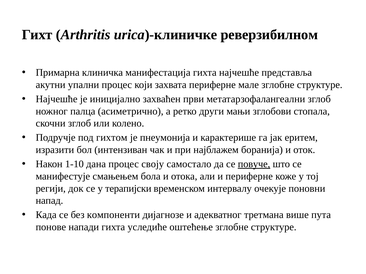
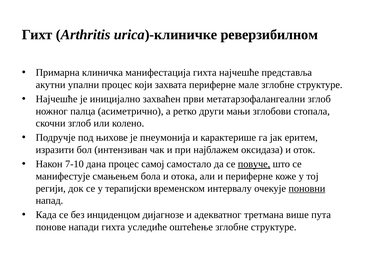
гихтом: гихтом -> њихове
боранија: боранија -> оксидаза
1-10: 1-10 -> 7-10
своју: своју -> самој
поновни underline: none -> present
компоненти: компоненти -> инциденцом
